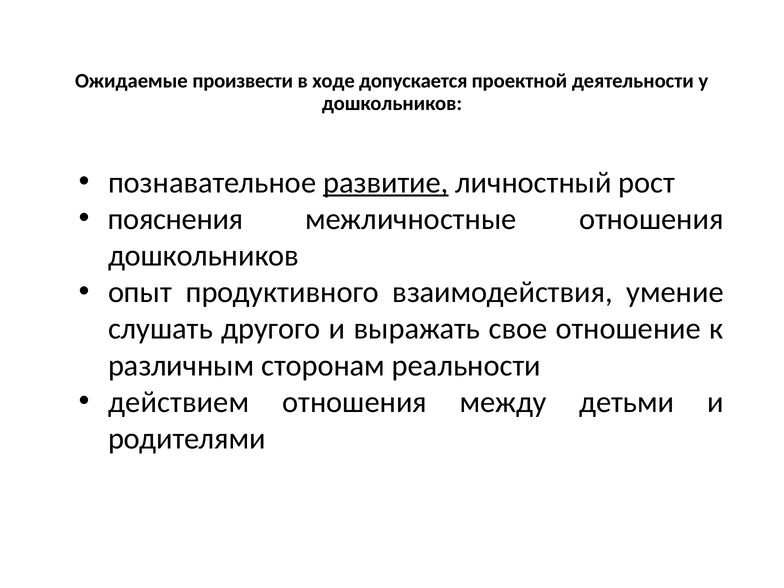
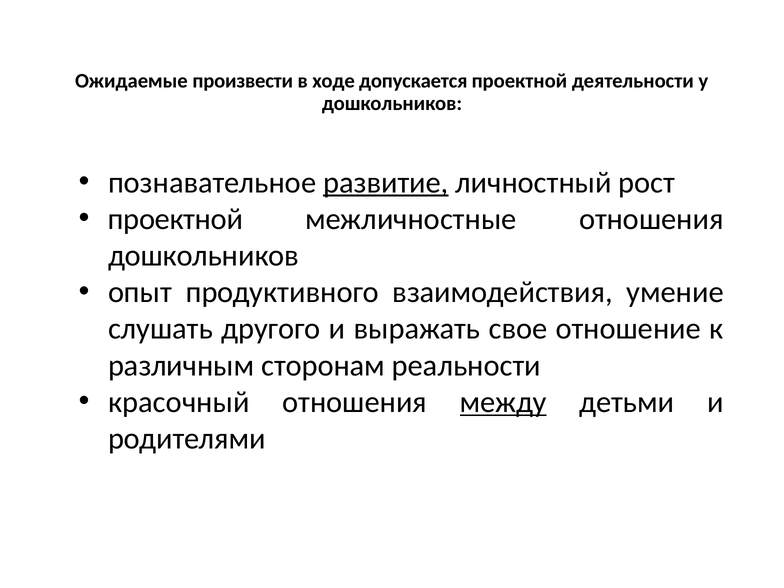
пояснения at (175, 219): пояснения -> проектной
действием: действием -> красочный
между underline: none -> present
